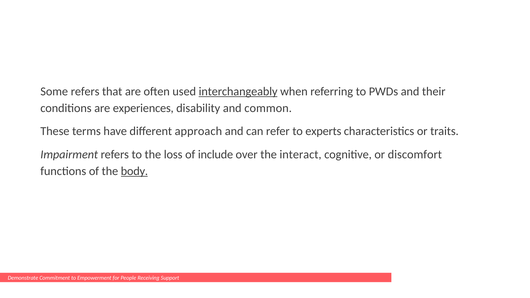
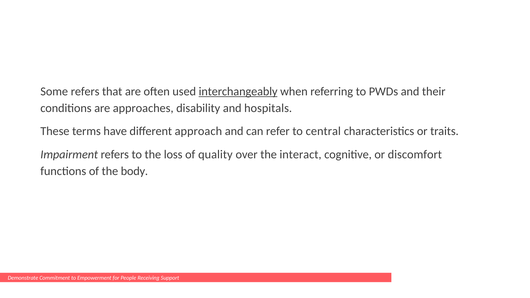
experiences: experiences -> approaches
common: common -> hospitals
experts: experts -> central
include: include -> quality
body underline: present -> none
